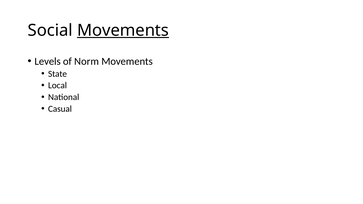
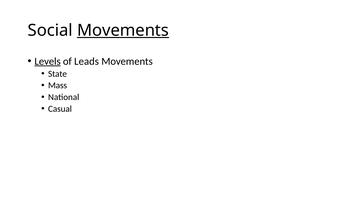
Levels underline: none -> present
Norm: Norm -> Leads
Local: Local -> Mass
